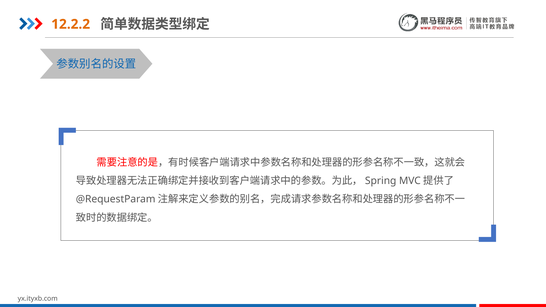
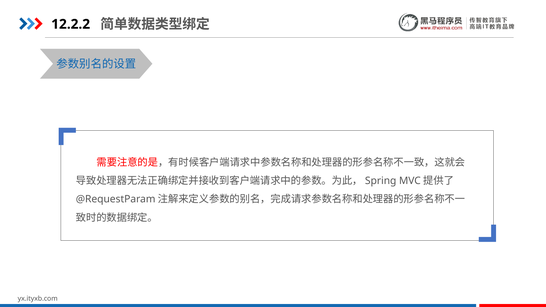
12.2.2 colour: orange -> black
